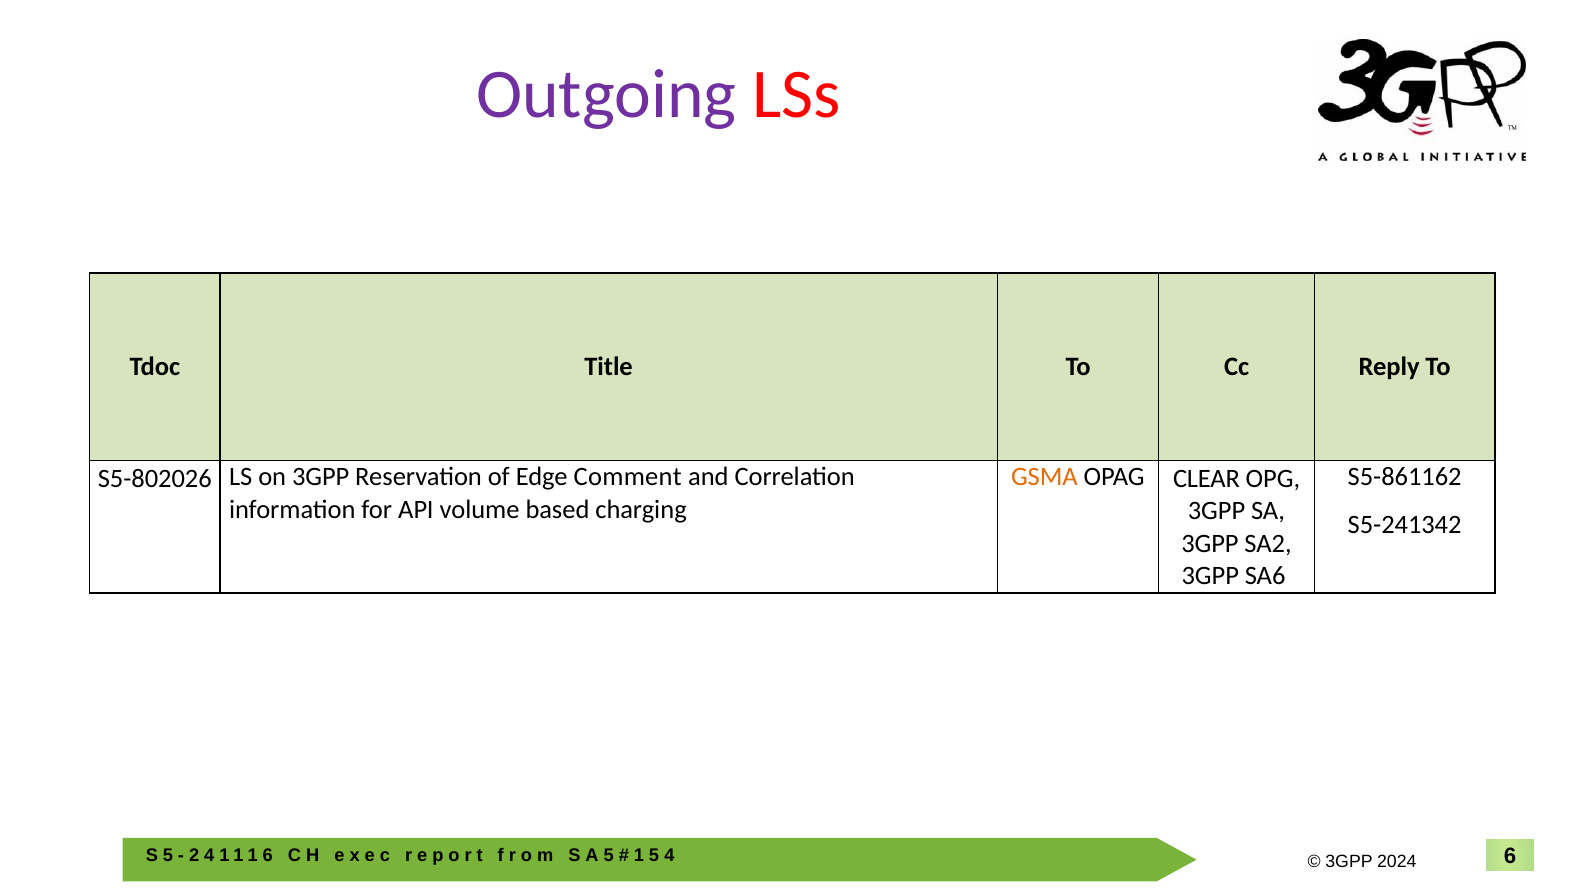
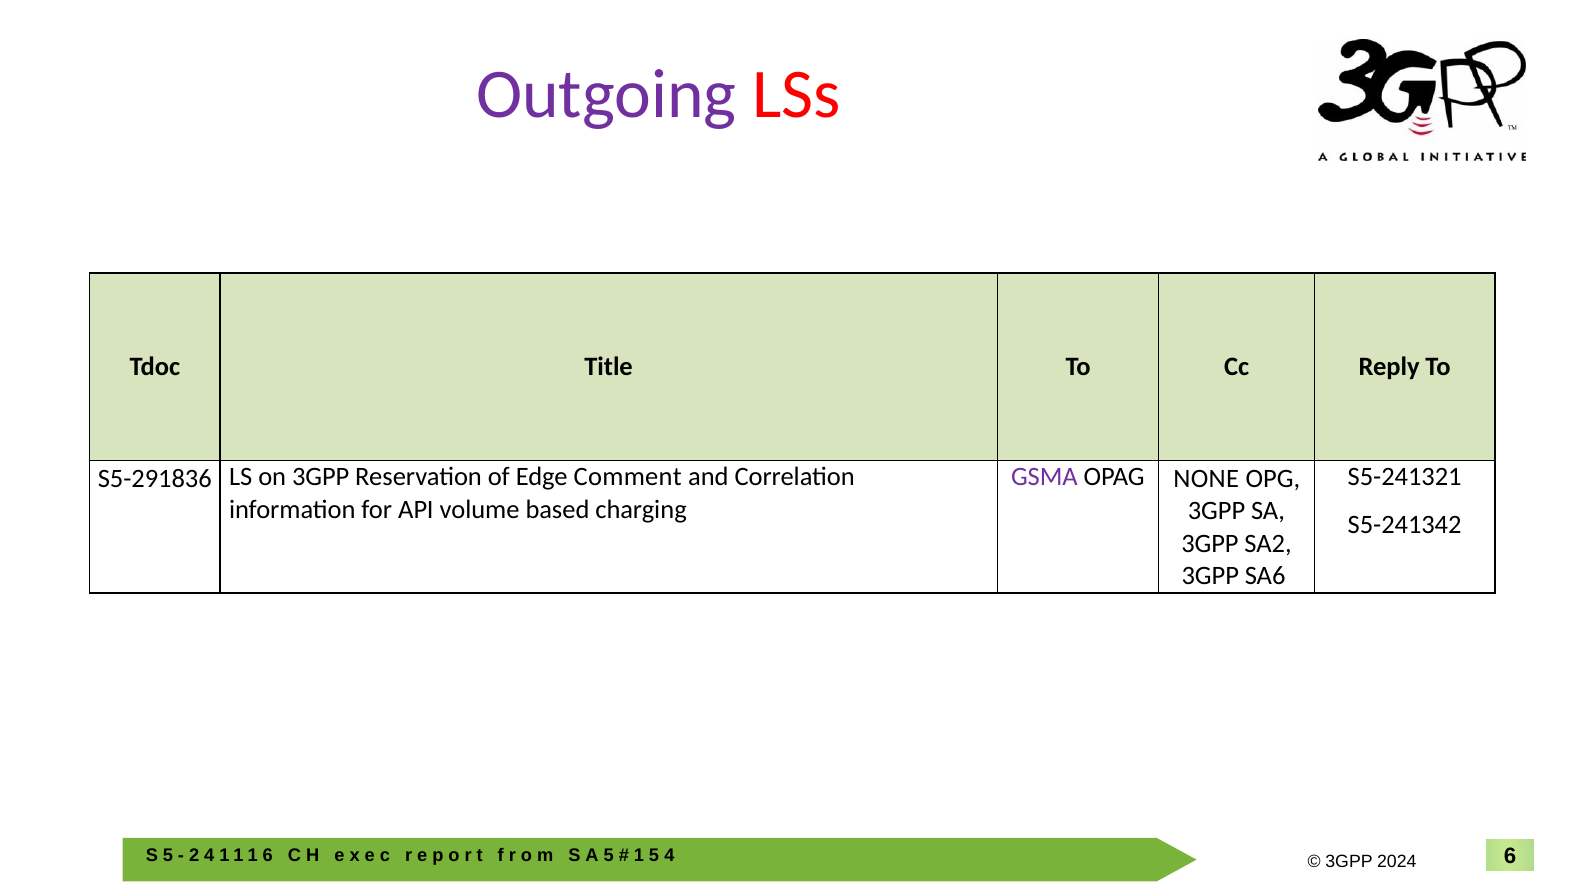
GSMA colour: orange -> purple
CLEAR: CLEAR -> NONE
S5-861162: S5-861162 -> S5-241321
S5-802026: S5-802026 -> S5-291836
